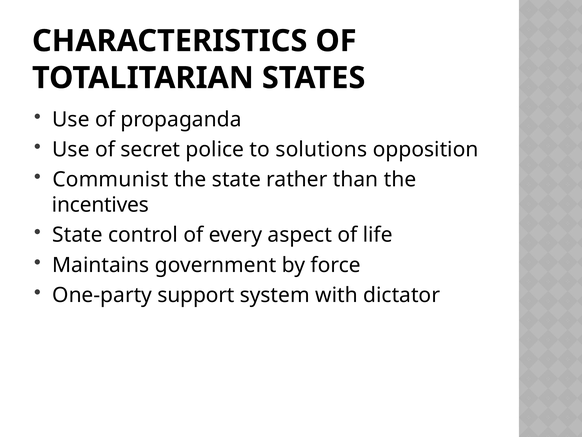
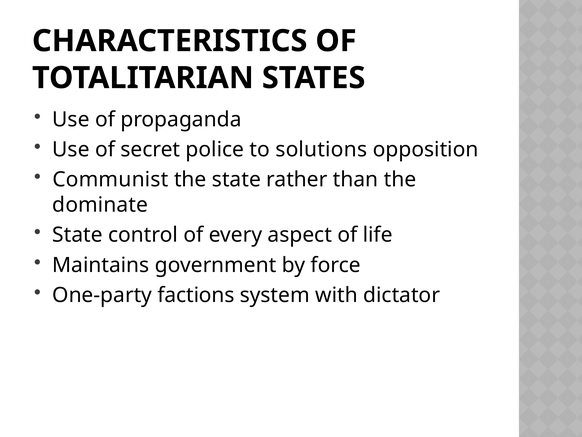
incentives: incentives -> dominate
support: support -> factions
